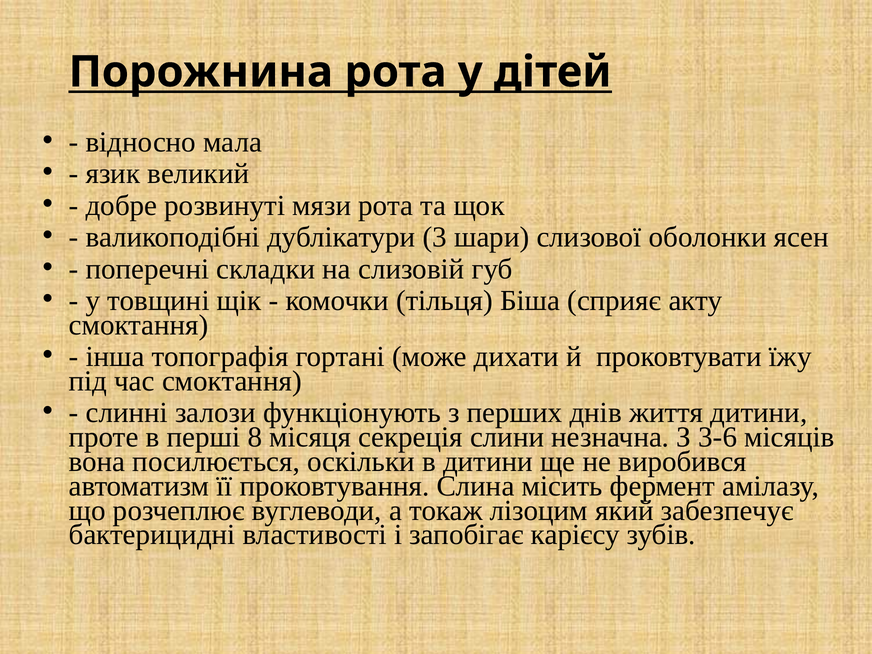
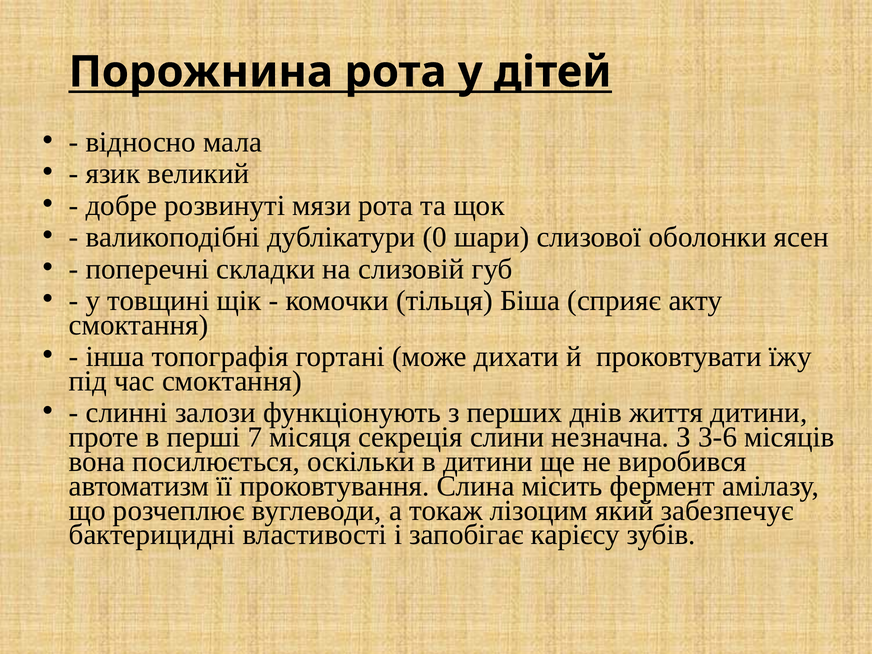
3: 3 -> 0
8: 8 -> 7
